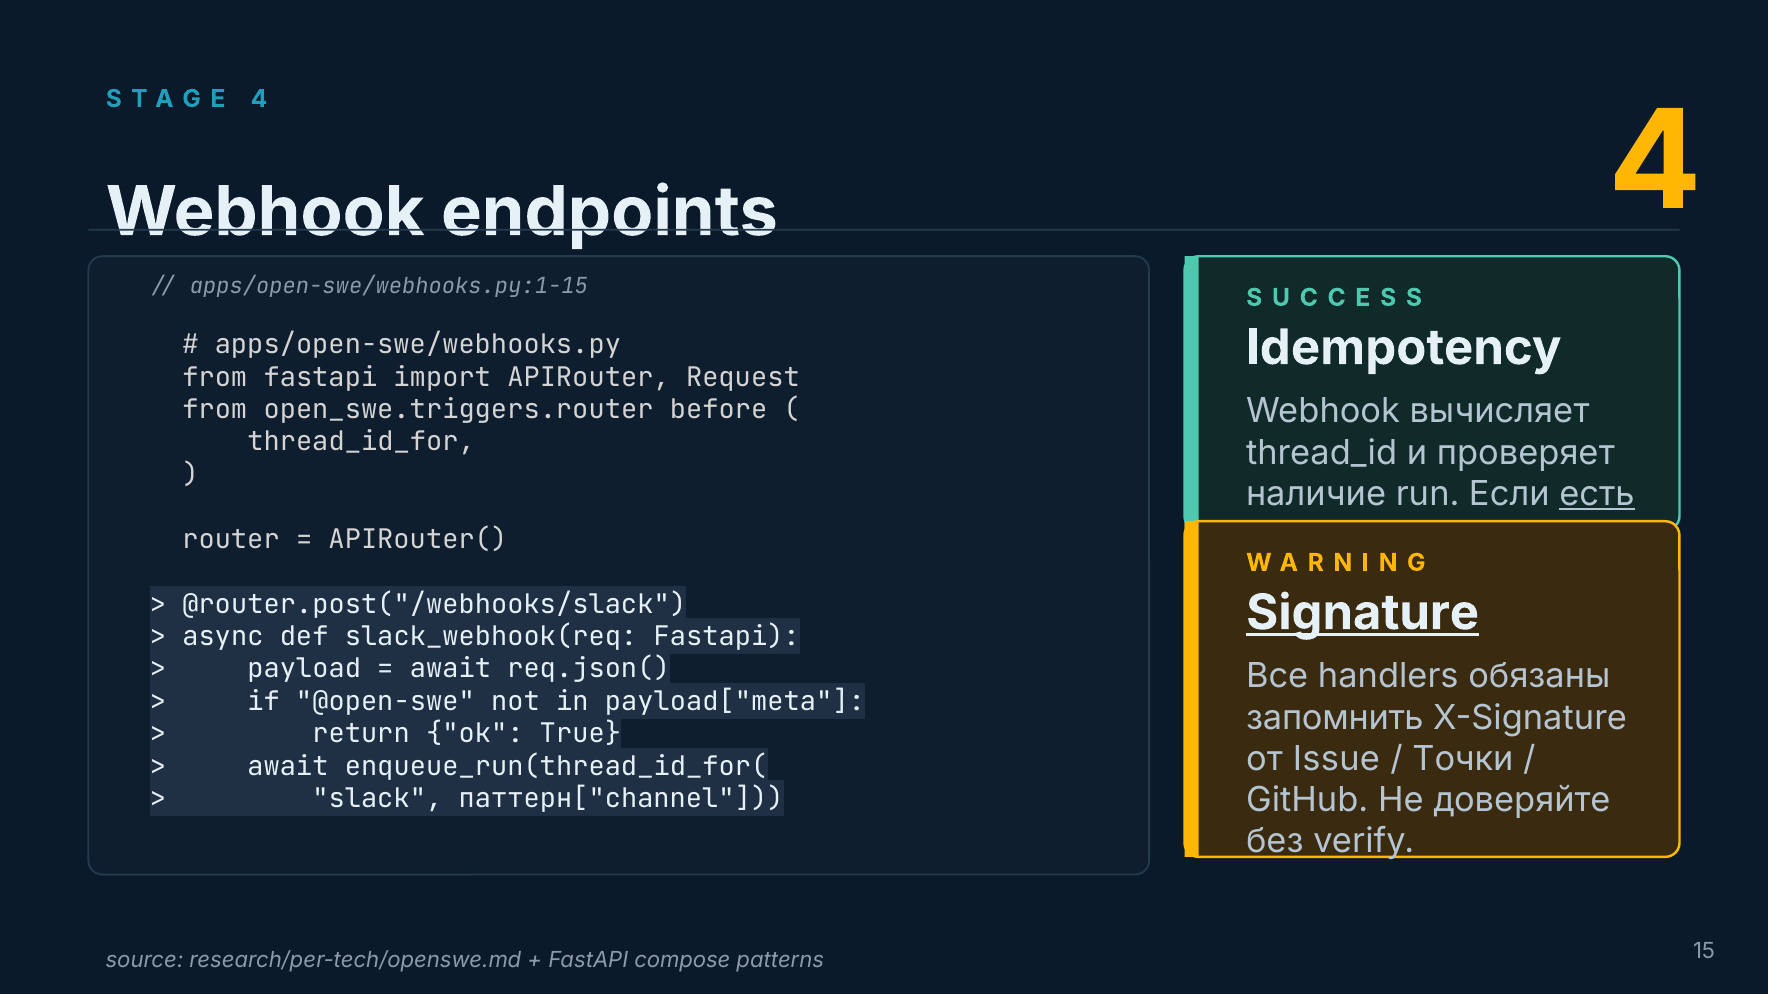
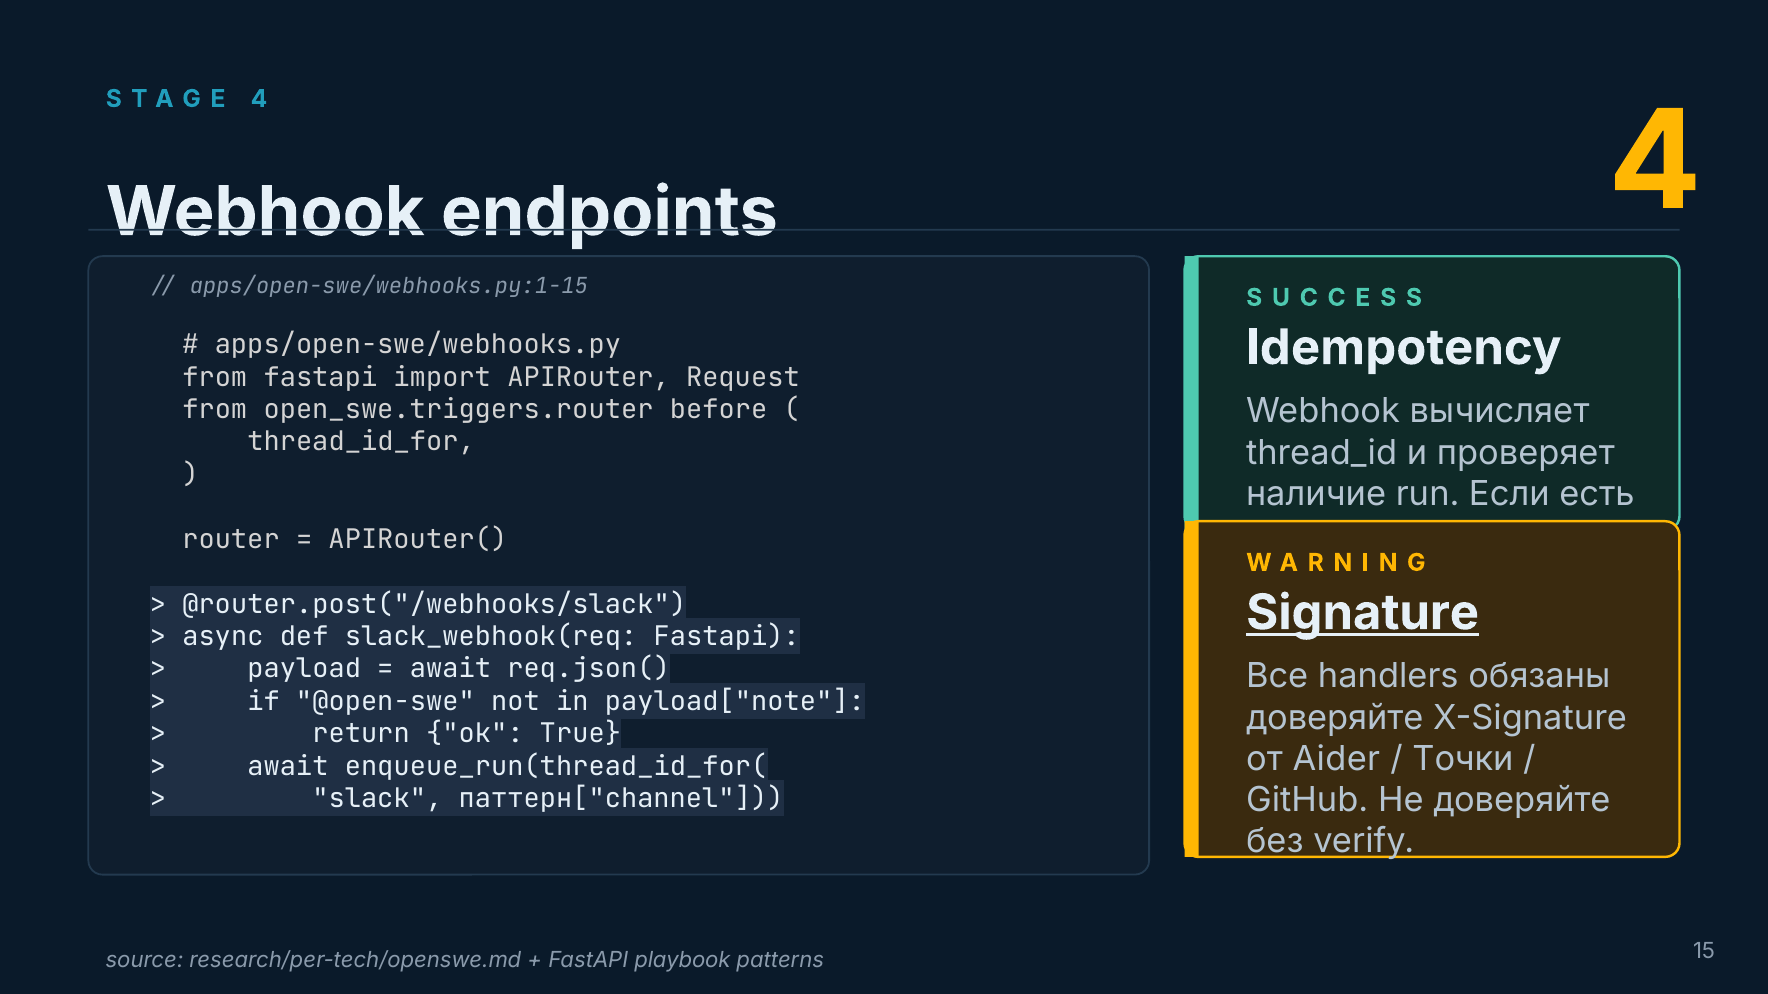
есть underline: present -> none
payload["meta: payload["meta -> payload["note
запомнить at (1335, 718): запомнить -> доверяйте
Issue: Issue -> Aider
compose: compose -> playbook
